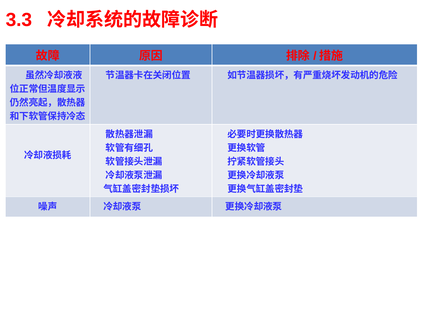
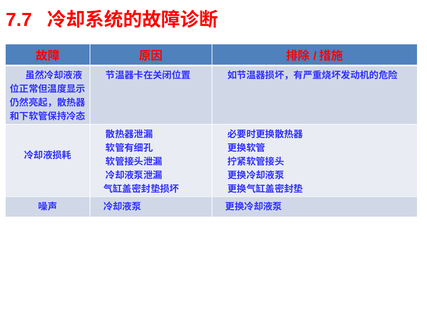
3.3: 3.3 -> 7.7
